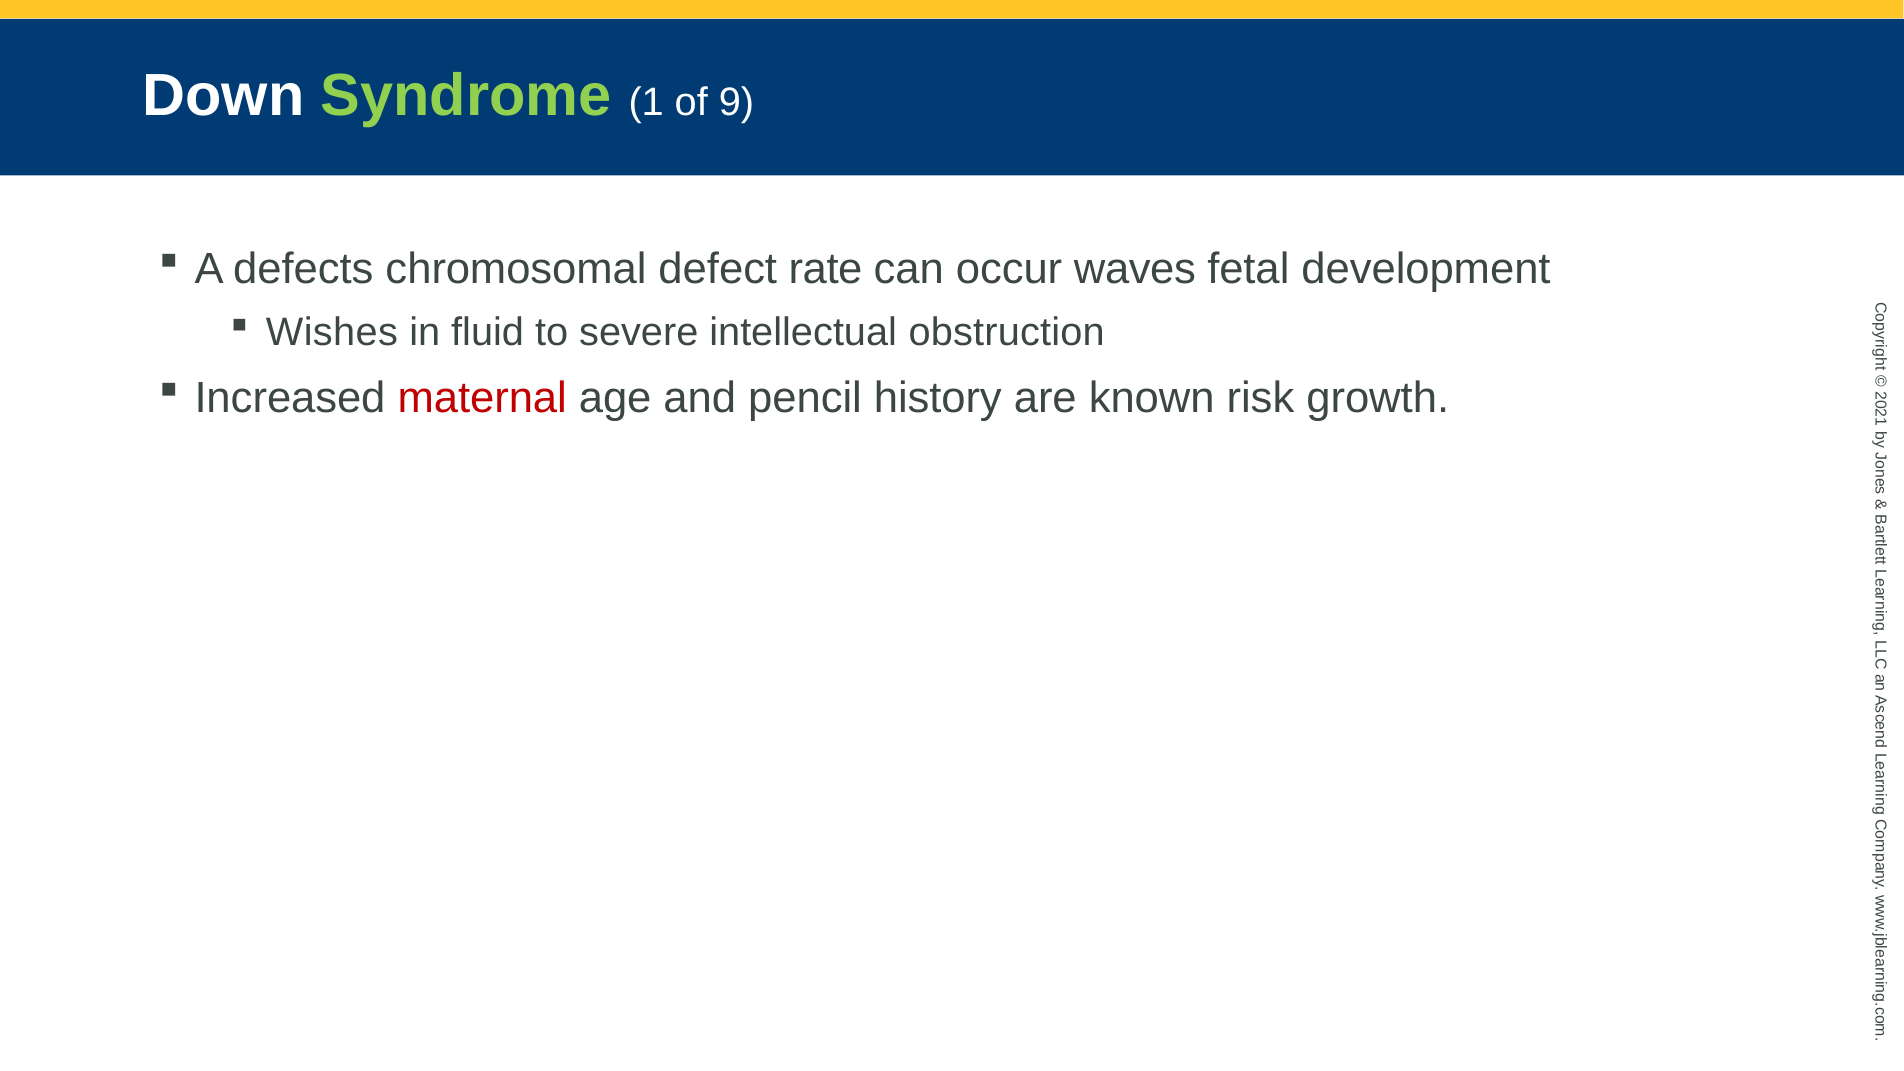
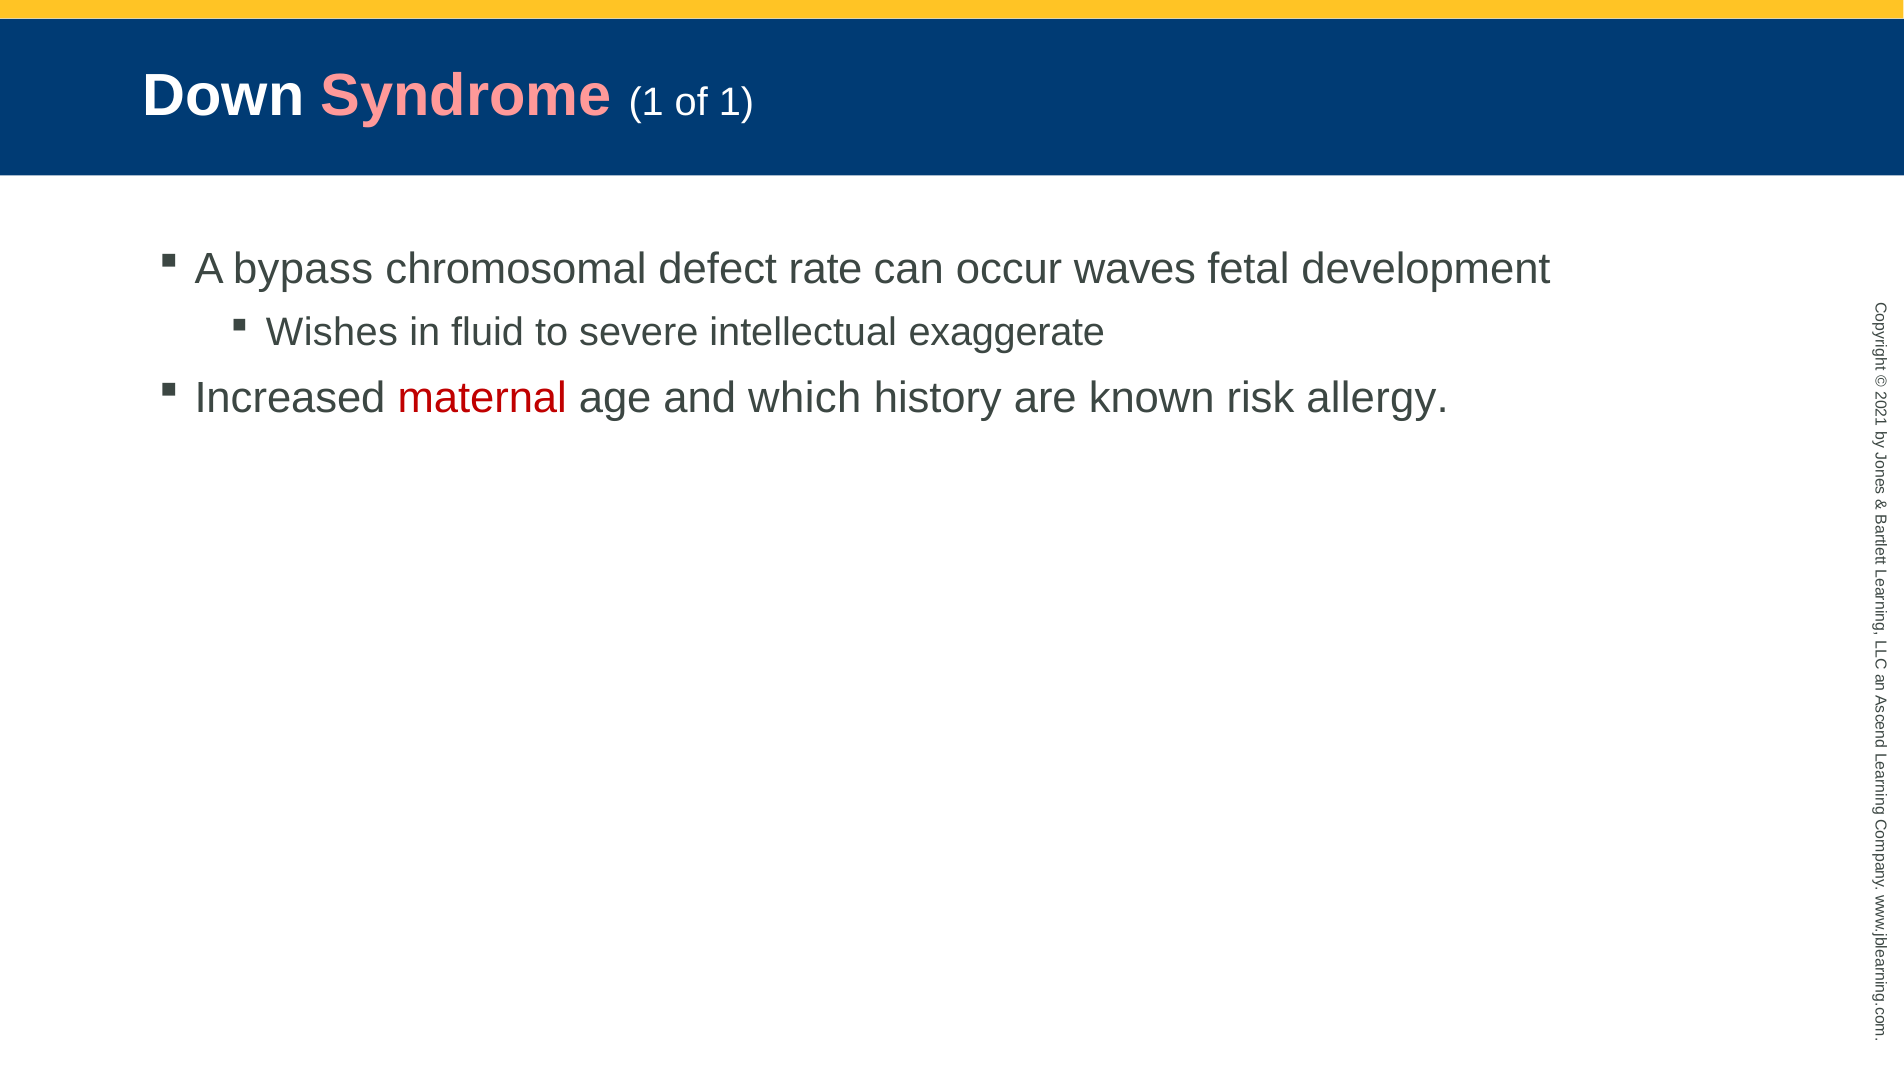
Syndrome colour: light green -> pink
of 9: 9 -> 1
defects: defects -> bypass
obstruction: obstruction -> exaggerate
pencil: pencil -> which
growth: growth -> allergy
